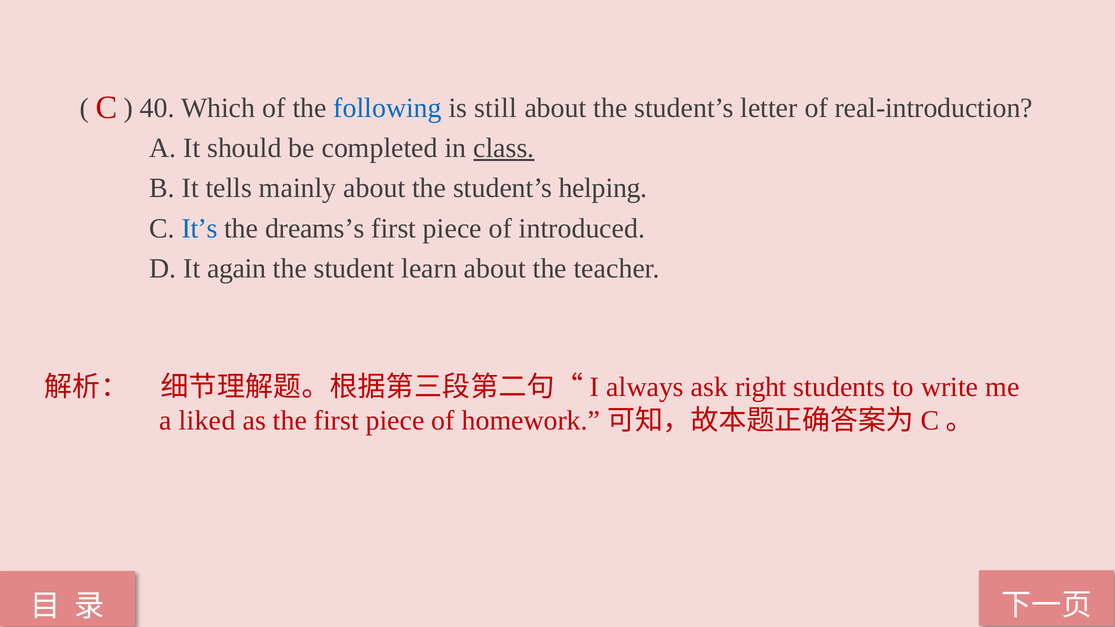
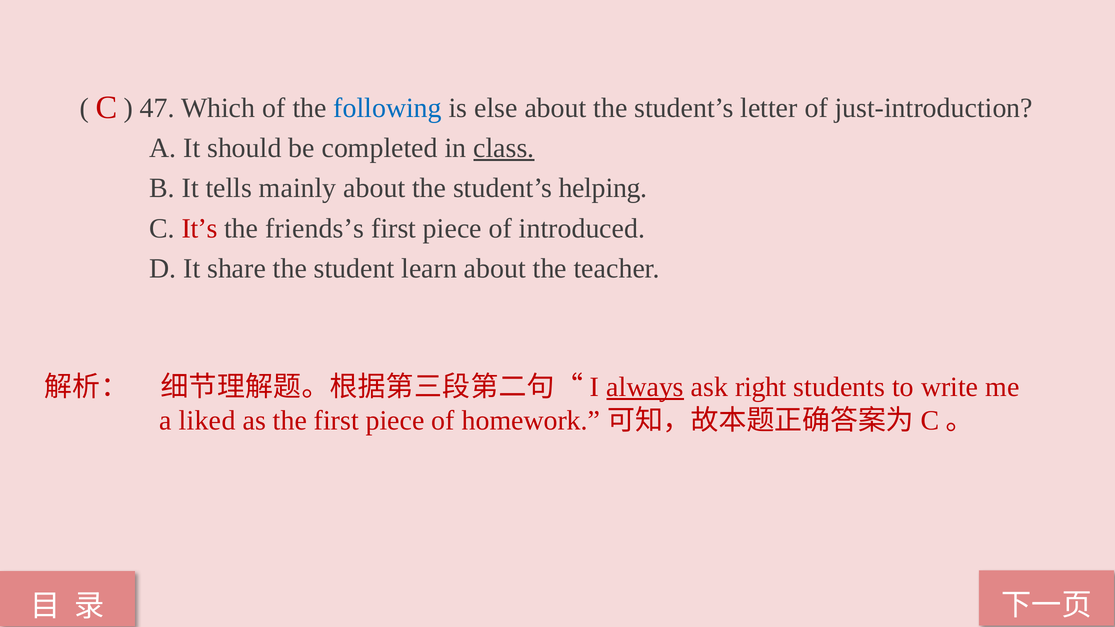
40: 40 -> 47
still: still -> else
real-introduction: real-introduction -> just-introduction
It’s colour: blue -> red
dreams’s: dreams’s -> friends’s
again: again -> share
always underline: none -> present
